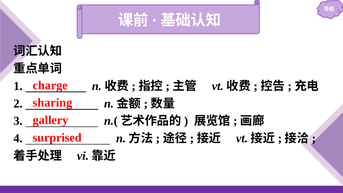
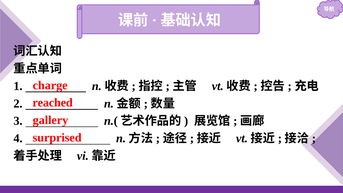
sharing: sharing -> reached
